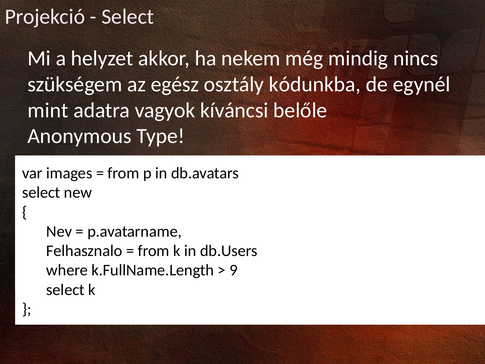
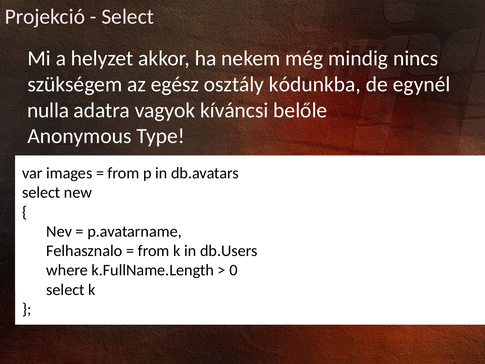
mint: mint -> nulla
9: 9 -> 0
